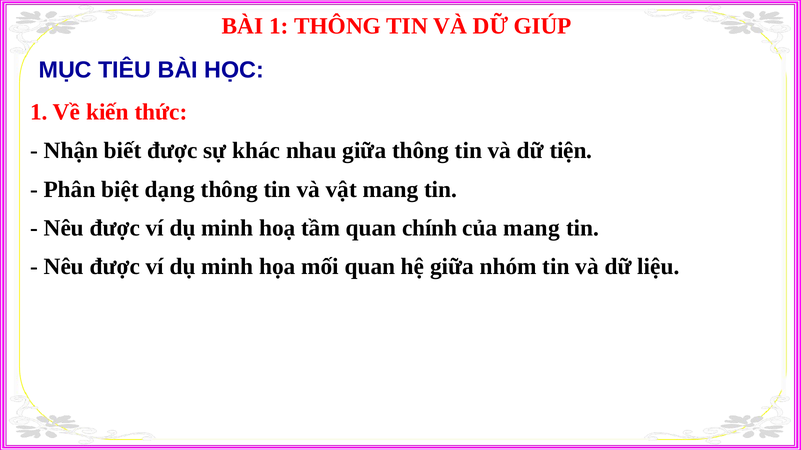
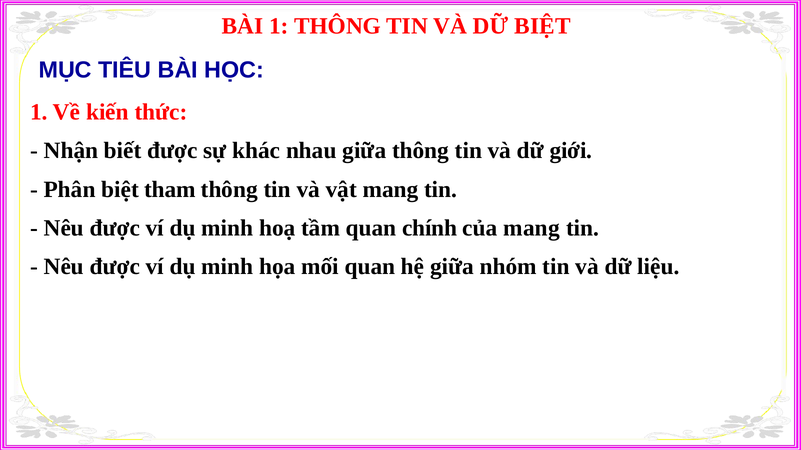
DỮ GIÚP: GIÚP -> BIỆT
tiện: tiện -> giới
dạng: dạng -> tham
